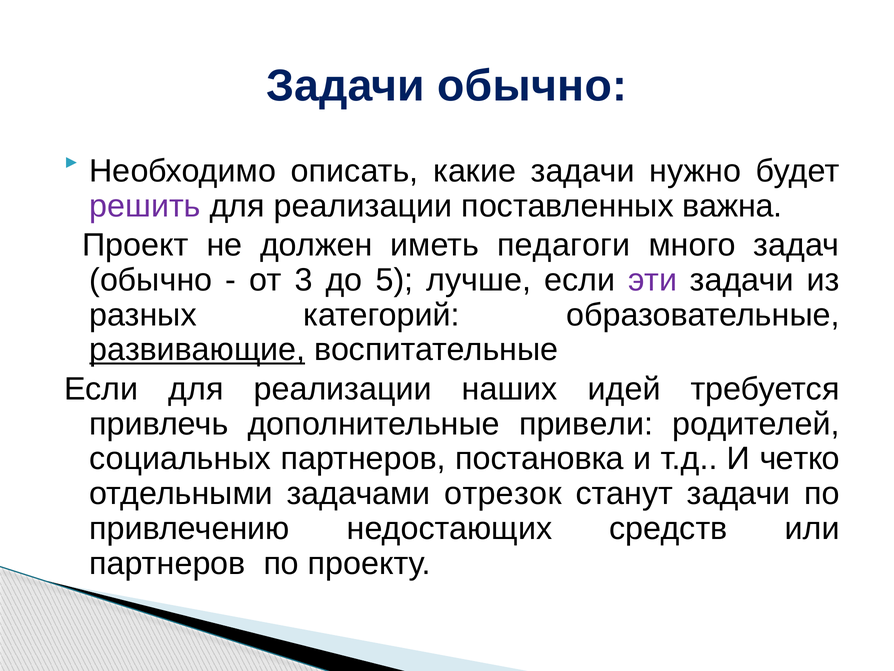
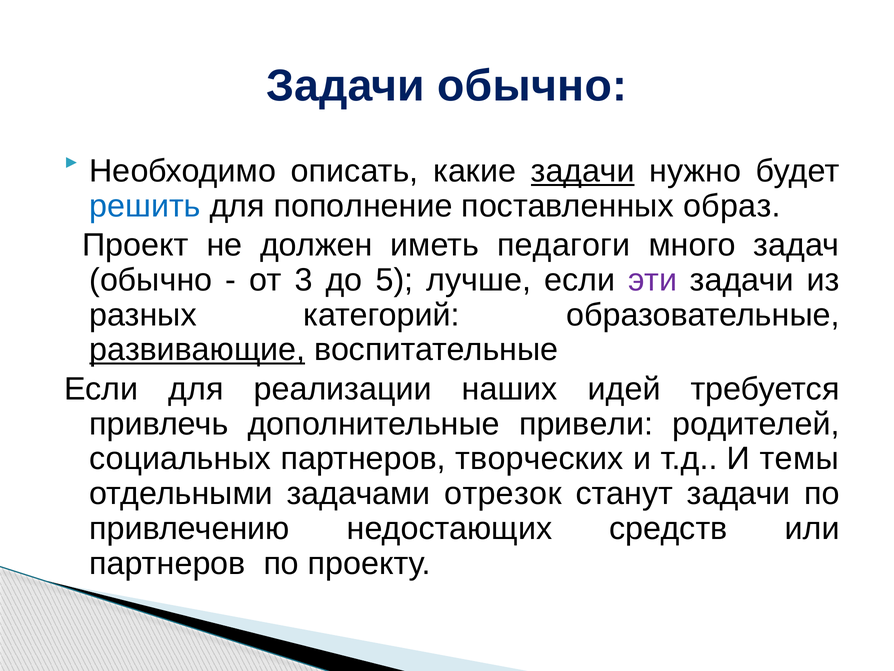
задачи at (583, 171) underline: none -> present
решить colour: purple -> blue
реализации at (363, 206): реализации -> пополнение
важна: важна -> образ
постановка: постановка -> творческих
четко: четко -> темы
